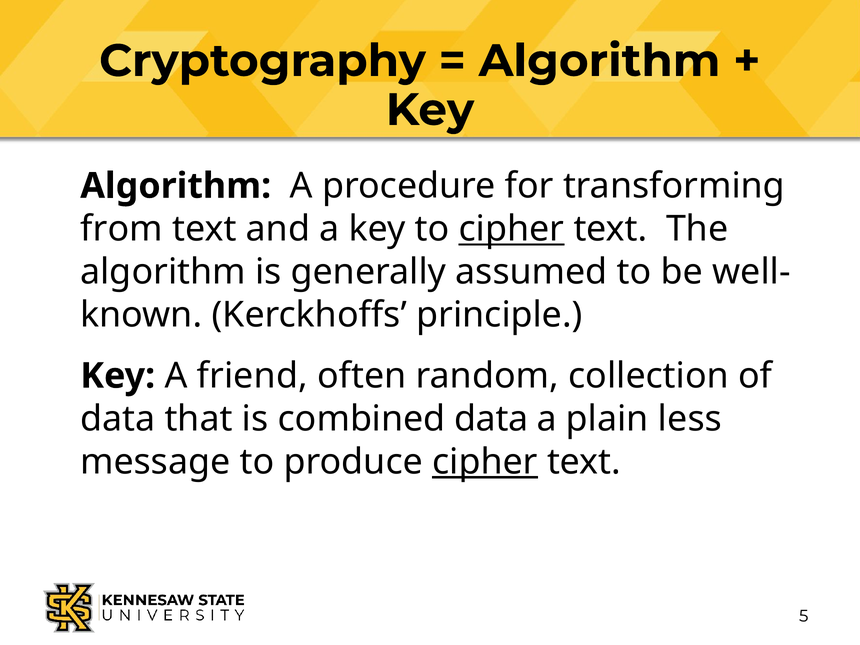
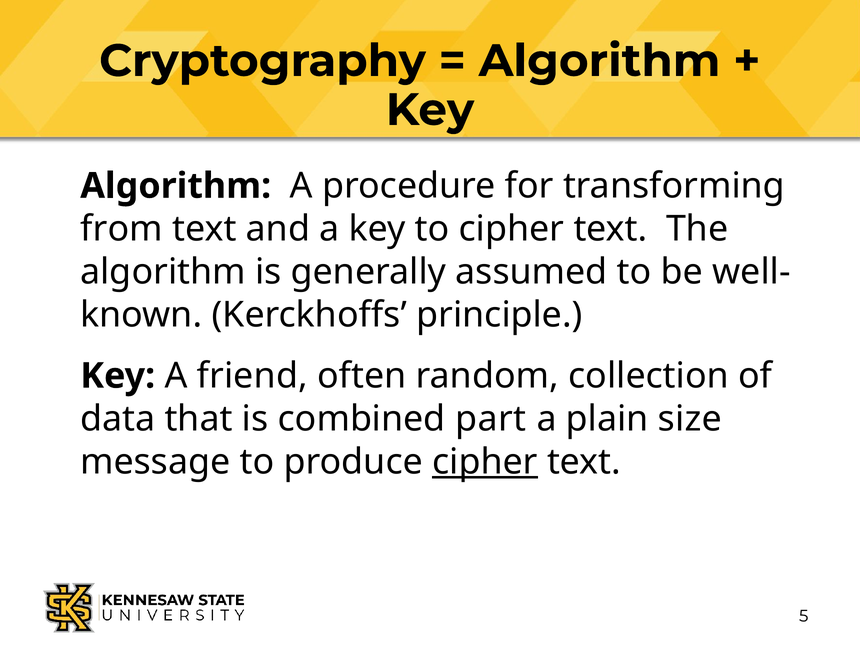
cipher at (511, 229) underline: present -> none
combined data: data -> part
less: less -> size
